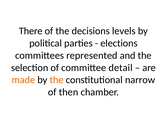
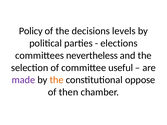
There: There -> Policy
represented: represented -> nevertheless
detail: detail -> useful
made colour: orange -> purple
narrow: narrow -> oppose
